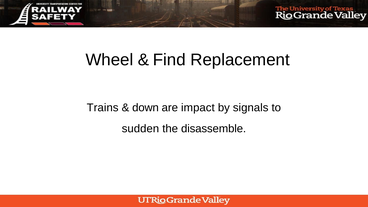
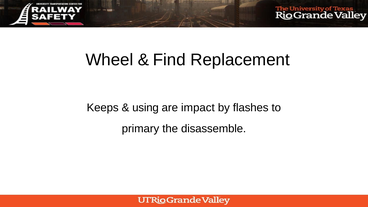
Trains: Trains -> Keeps
down: down -> using
signals: signals -> flashes
sudden: sudden -> primary
